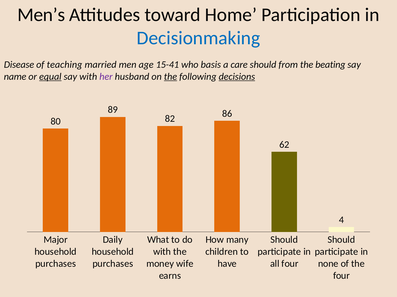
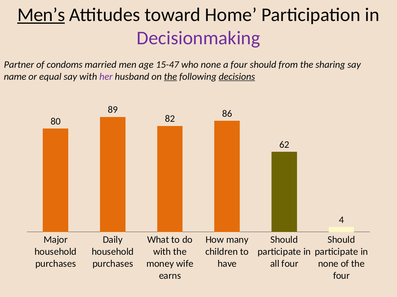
Men’s underline: none -> present
Decisionmaking colour: blue -> purple
Disease: Disease -> Partner
teaching: teaching -> condoms
15-41: 15-41 -> 15-47
who basis: basis -> none
a care: care -> four
beating: beating -> sharing
equal underline: present -> none
